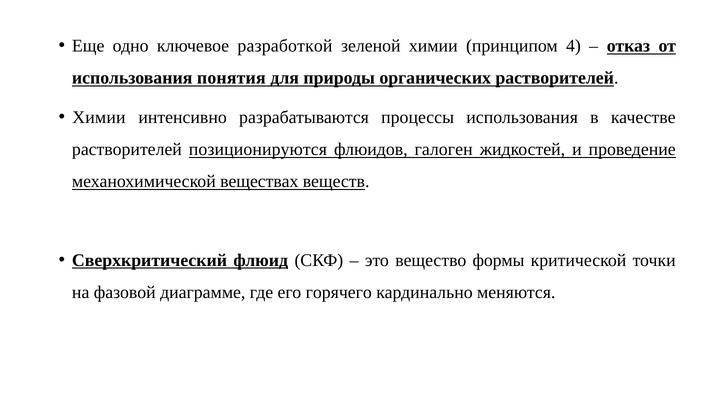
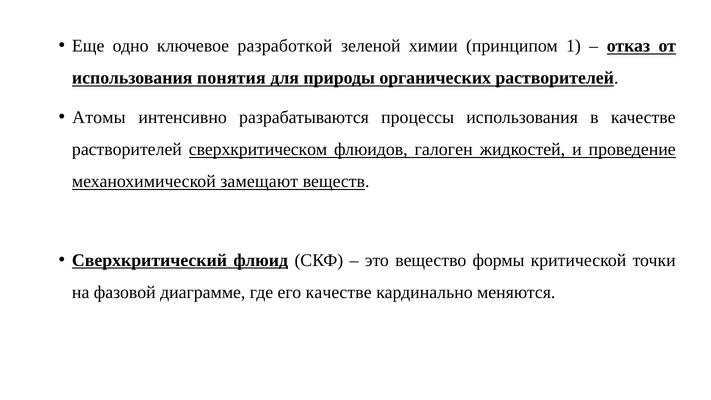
4: 4 -> 1
Химии at (99, 117): Химии -> Атомы
позиционируются: позиционируются -> сверхкритическом
веществах: веществах -> замещают
его горячего: горячего -> качестве
